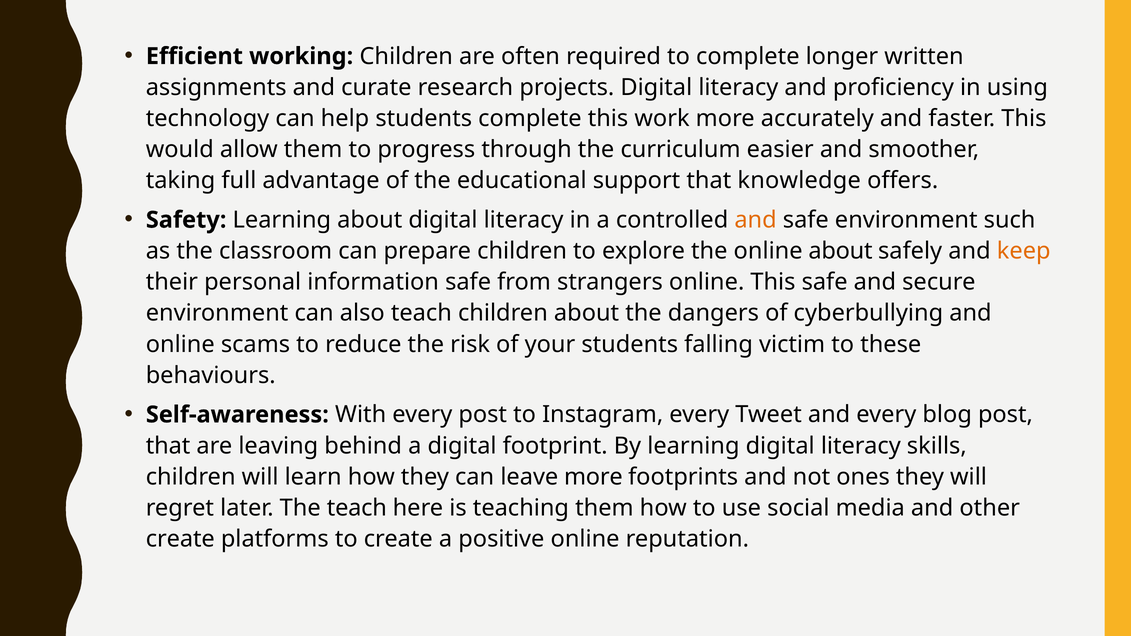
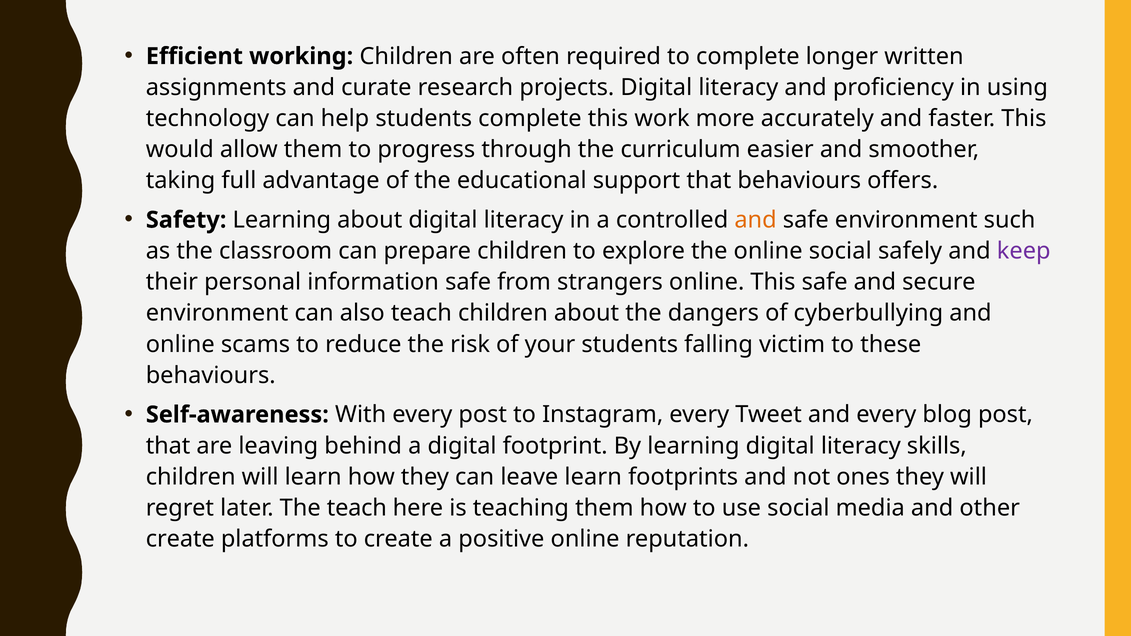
that knowledge: knowledge -> behaviours
online about: about -> social
keep colour: orange -> purple
leave more: more -> learn
